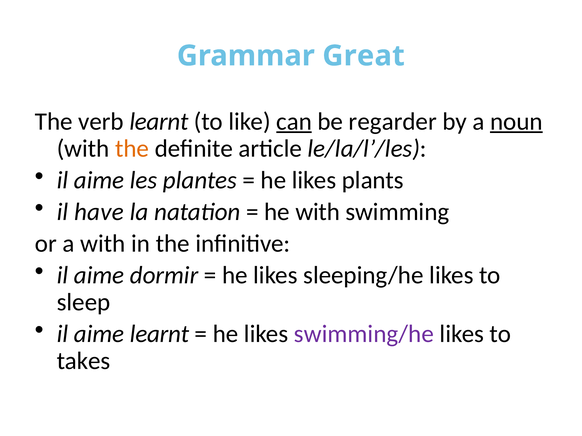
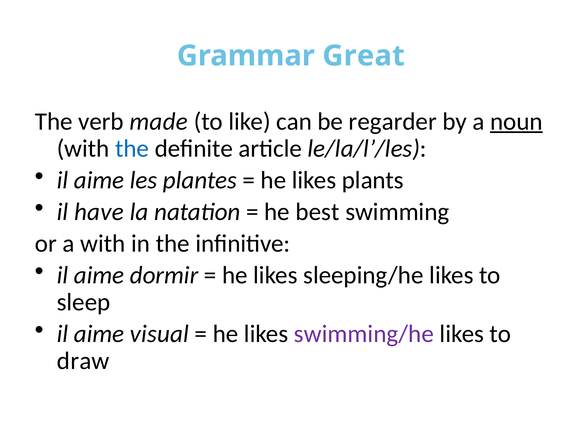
verb learnt: learnt -> made
can underline: present -> none
the at (132, 149) colour: orange -> blue
he with: with -> best
aime learnt: learnt -> visual
takes: takes -> draw
